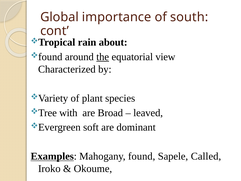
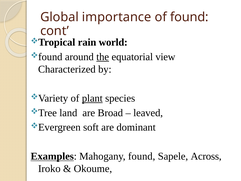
of south: south -> found
about: about -> world
plant underline: none -> present
with: with -> land
Called: Called -> Across
